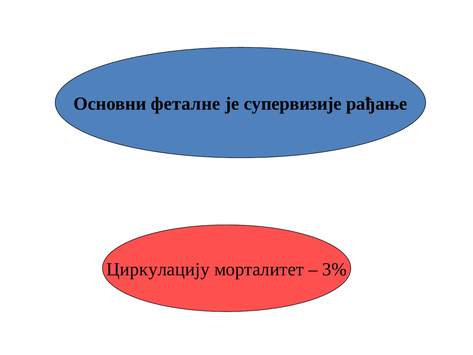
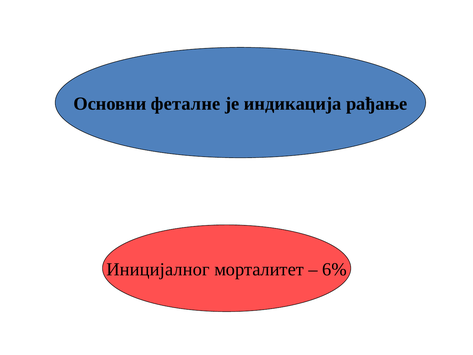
супервизије: супервизије -> индикација
Циркулацију: Циркулацију -> Иницијалног
3%: 3% -> 6%
